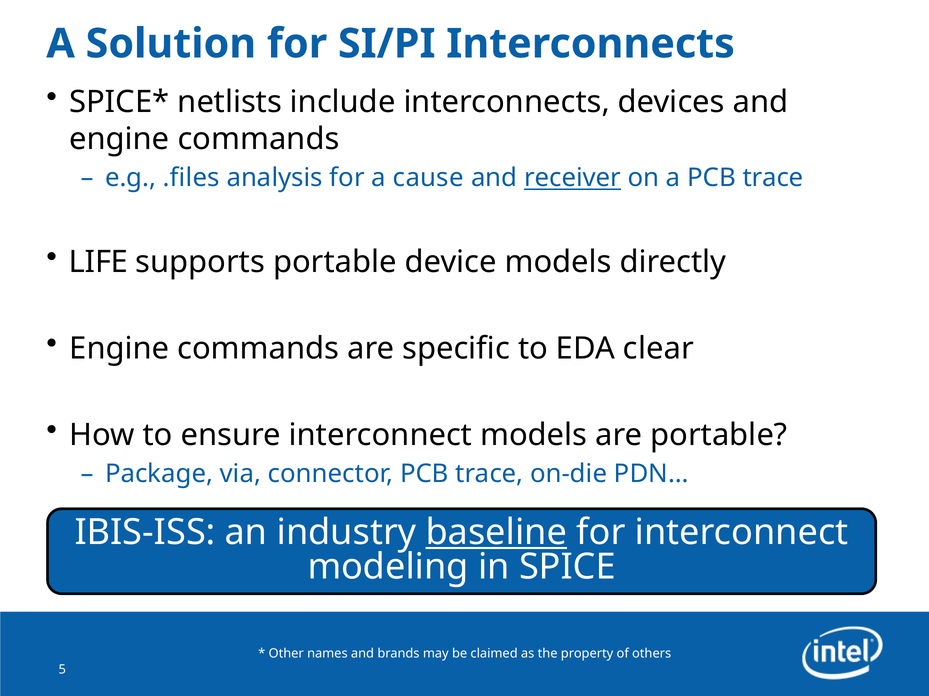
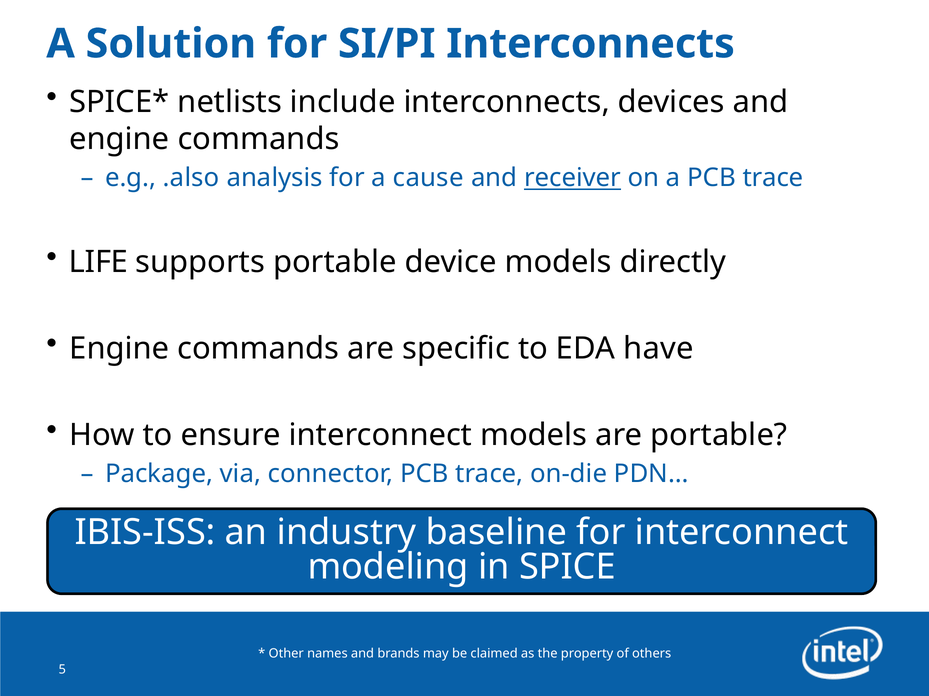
.files: .files -> .also
clear: clear -> have
baseline underline: present -> none
